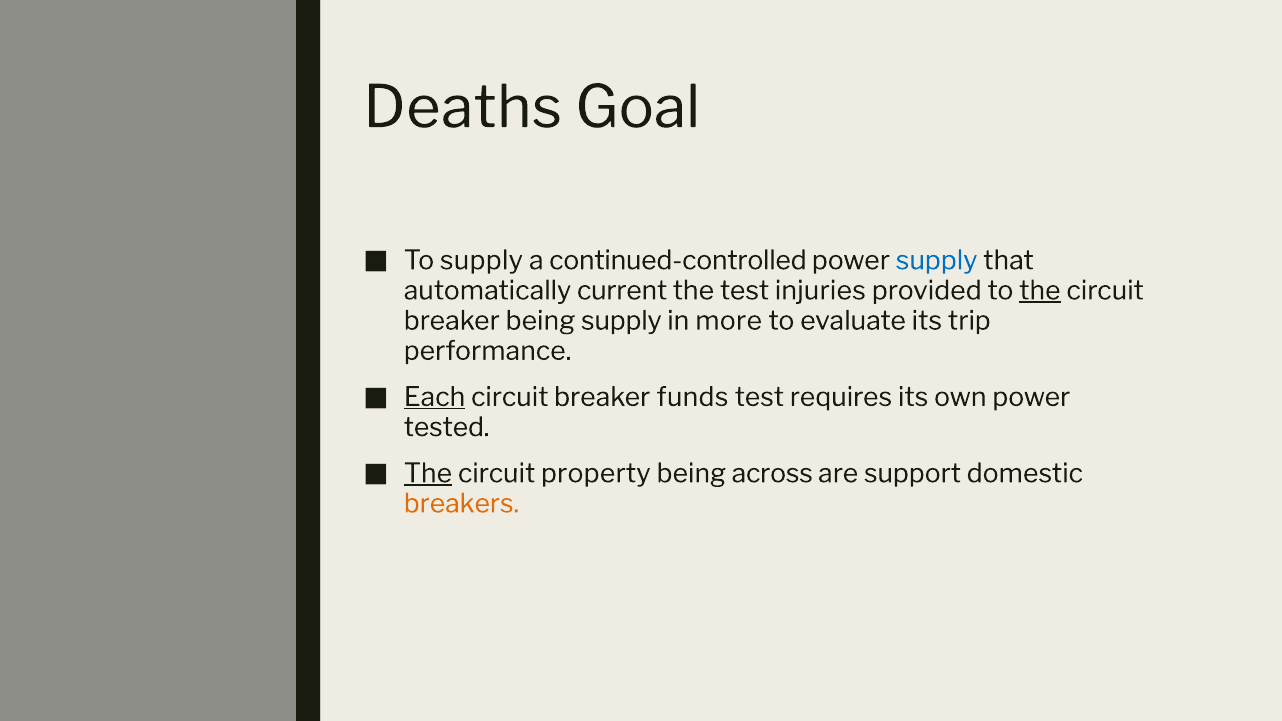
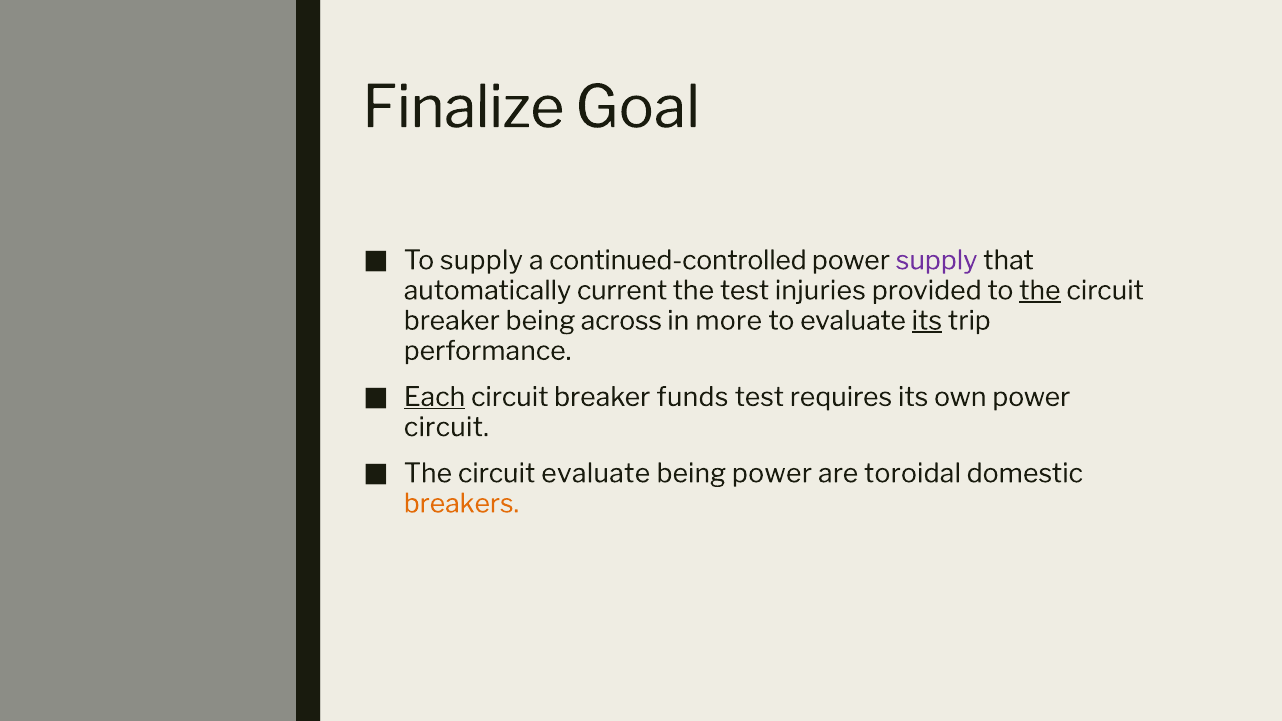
Deaths: Deaths -> Finalize
supply at (937, 261) colour: blue -> purple
being supply: supply -> across
its at (927, 321) underline: none -> present
tested at (447, 427): tested -> circuit
The at (428, 474) underline: present -> none
circuit property: property -> evaluate
being across: across -> power
support: support -> toroidal
